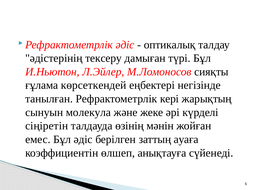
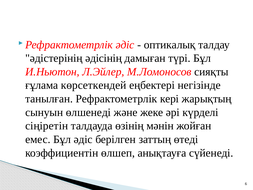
тексеру: тексеру -> әдісінің
молекула: молекула -> өлшенеді
ауаға: ауаға -> өтеді
